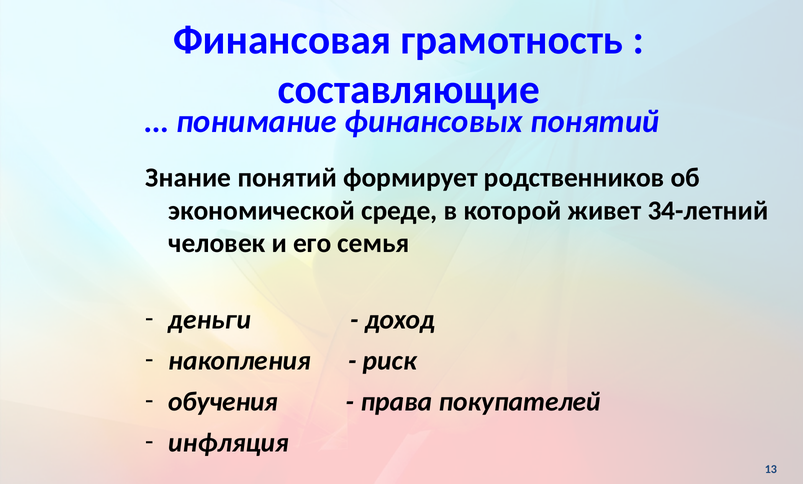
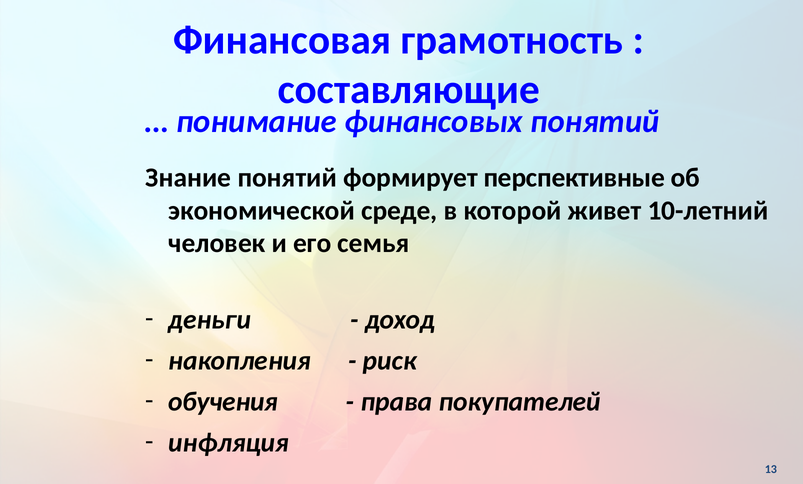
родственников: родственников -> перспективные
34-летний: 34-летний -> 10-летний
